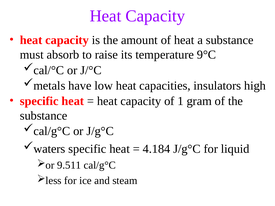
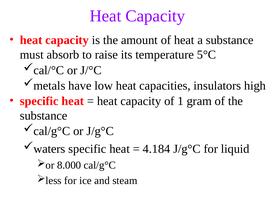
9°C: 9°C -> 5°C
9.511: 9.511 -> 8.000
